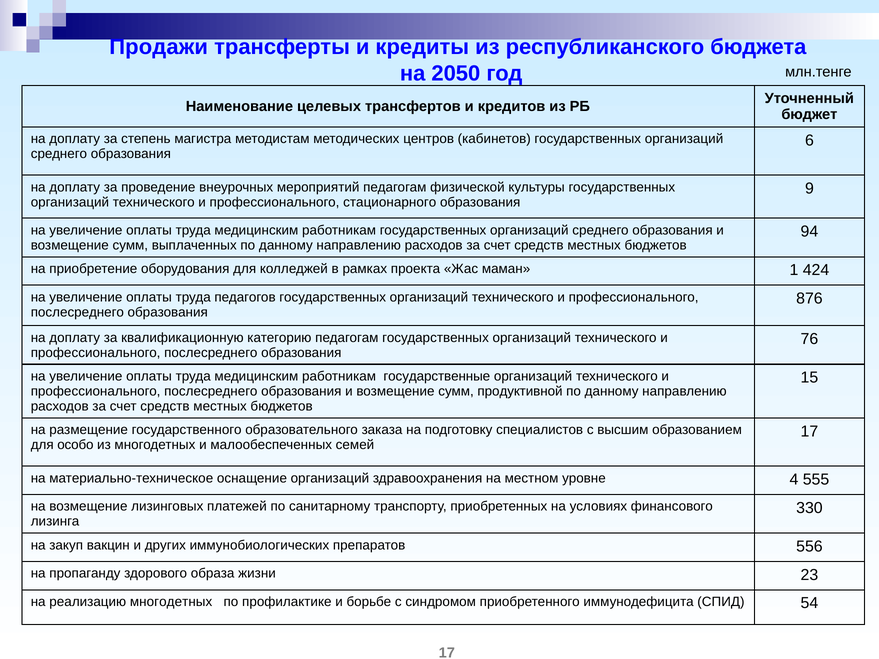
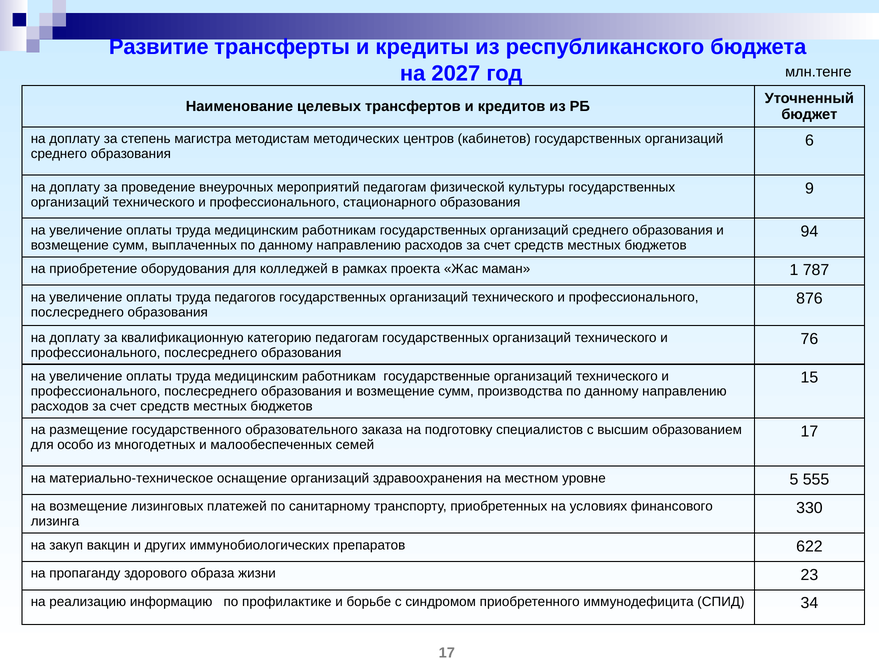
Продажи: Продажи -> Развитие
2050: 2050 -> 2027
424: 424 -> 787
продуктивной: продуктивной -> производства
4: 4 -> 5
556: 556 -> 622
реализацию многодетных: многодетных -> информацию
54: 54 -> 34
